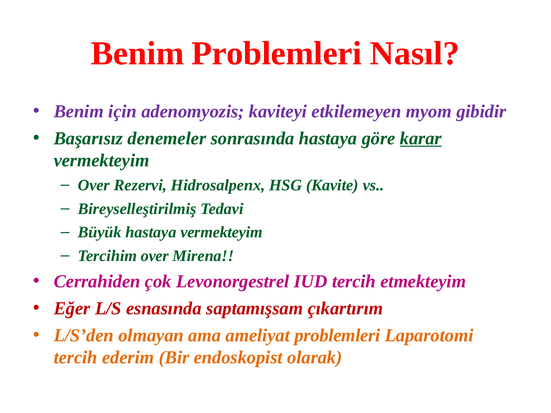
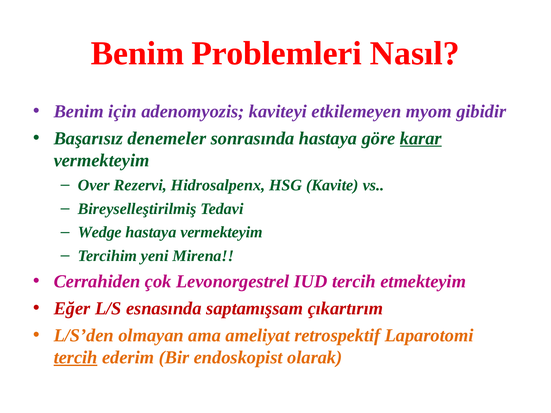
Büyük: Büyük -> Wedge
Tercihim over: over -> yeni
ameliyat problemleri: problemleri -> retrospektif
tercih at (76, 358) underline: none -> present
